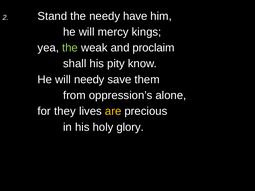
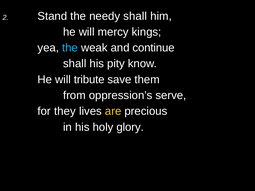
needy have: have -> shall
the at (70, 48) colour: light green -> light blue
proclaim: proclaim -> continue
will needy: needy -> tribute
alone: alone -> serve
